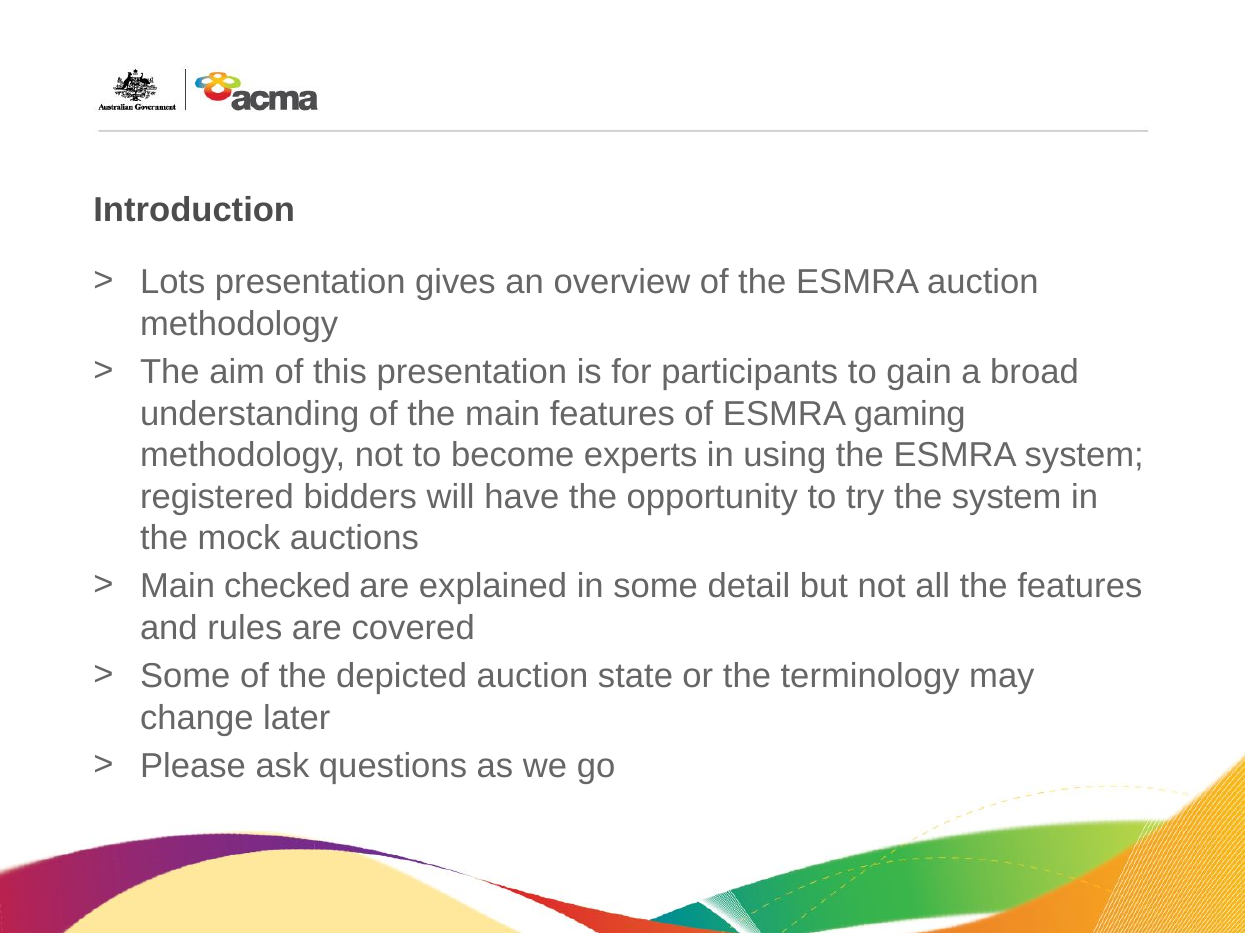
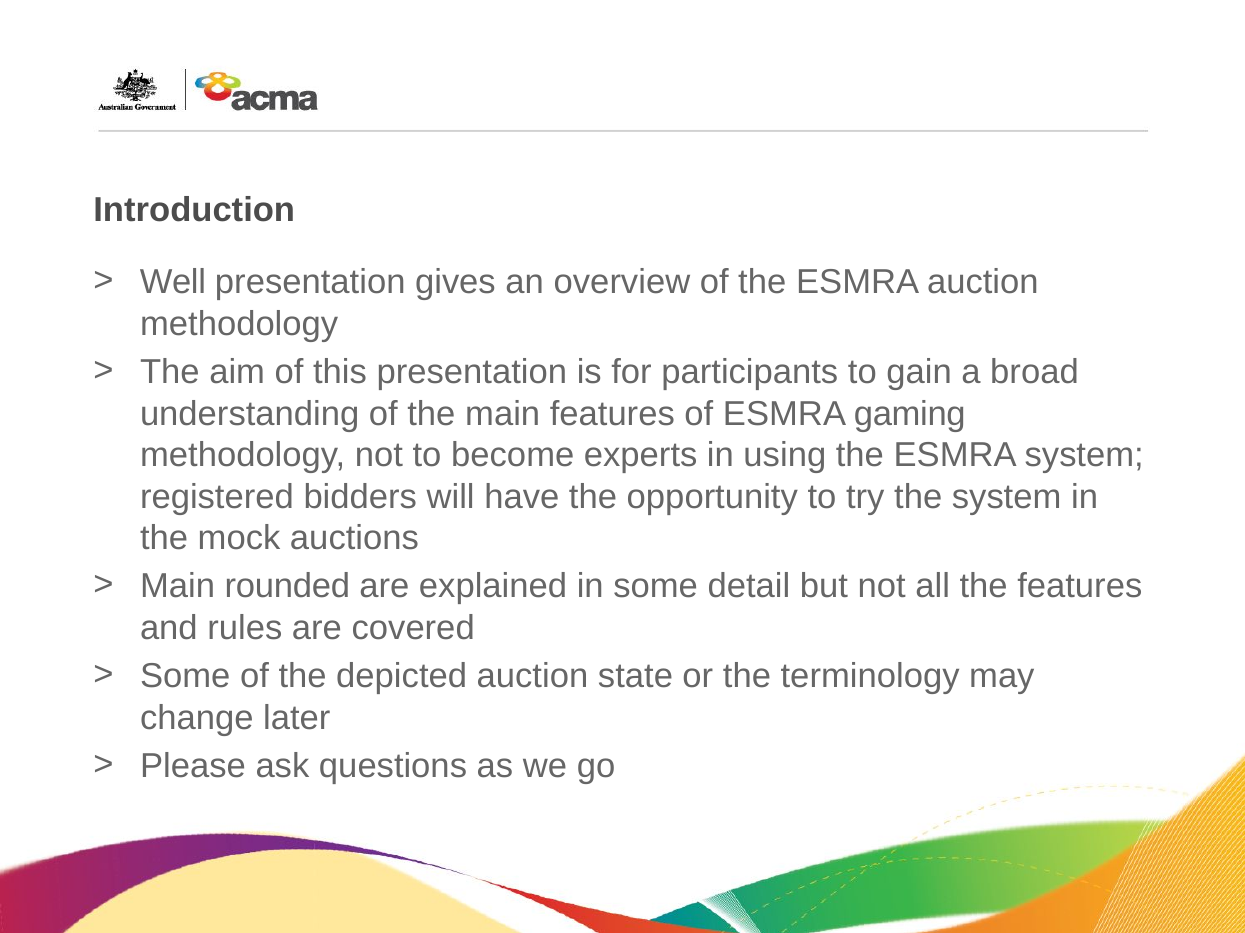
Lots: Lots -> Well
checked: checked -> rounded
